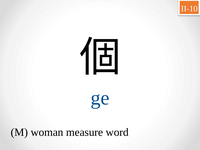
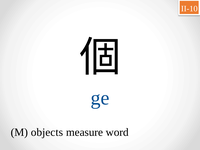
woman: woman -> objects
